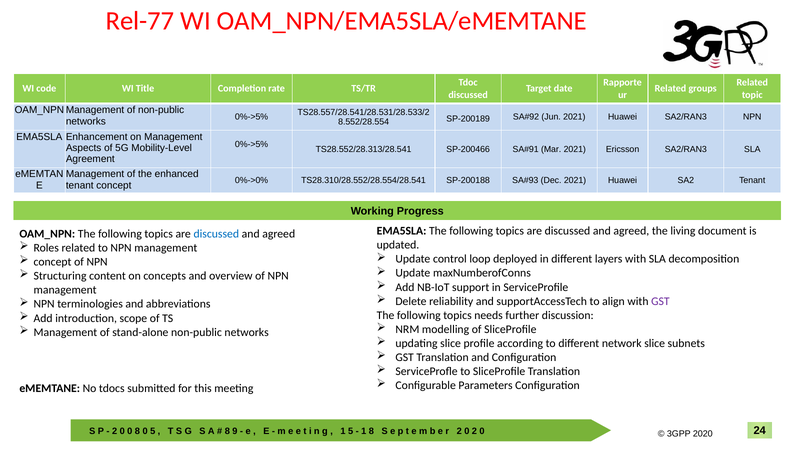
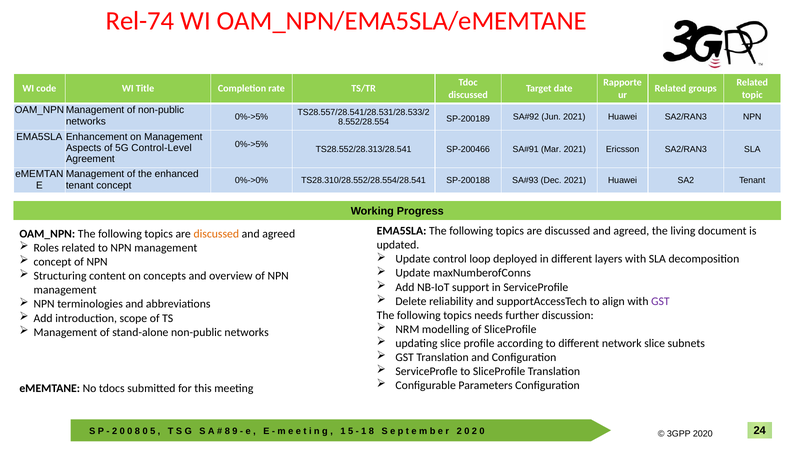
Rel-77: Rel-77 -> Rel-74
Mobility-Level: Mobility-Level -> Control-Level
discussed at (216, 234) colour: blue -> orange
